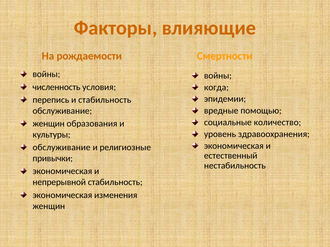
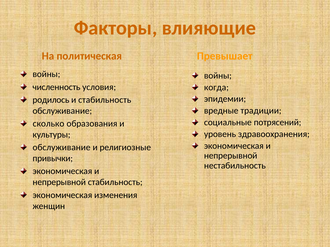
рождаемости: рождаемости -> политическая
Смертности: Смертности -> Превышает
перепись: перепись -> родилось
помощью: помощью -> традиции
количество: количество -> потрясений
женщин at (49, 124): женщин -> сколько
естественный at (231, 156): естественный -> непрерывной
